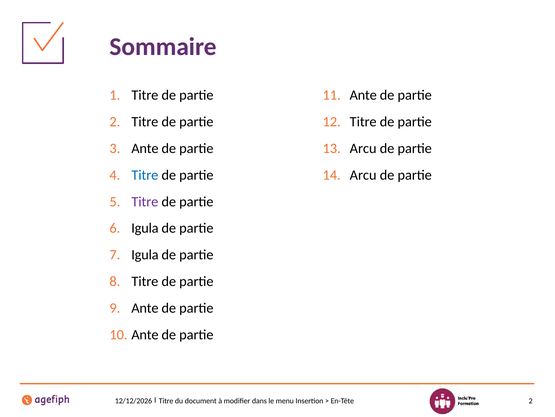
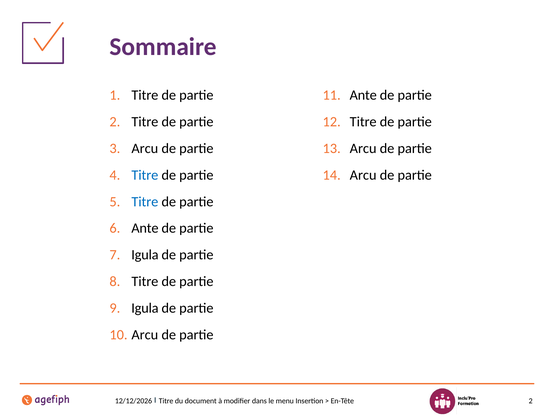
Ante at (145, 148): Ante -> Arcu
Titre at (145, 201) colour: purple -> blue
Igula at (145, 228): Igula -> Ante
Ante at (145, 307): Ante -> Igula
Ante at (145, 334): Ante -> Arcu
